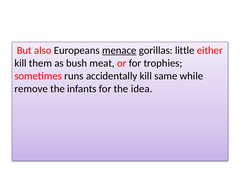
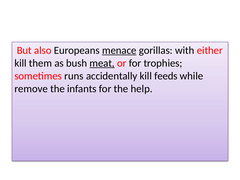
little: little -> with
meat underline: none -> present
same: same -> feeds
idea: idea -> help
